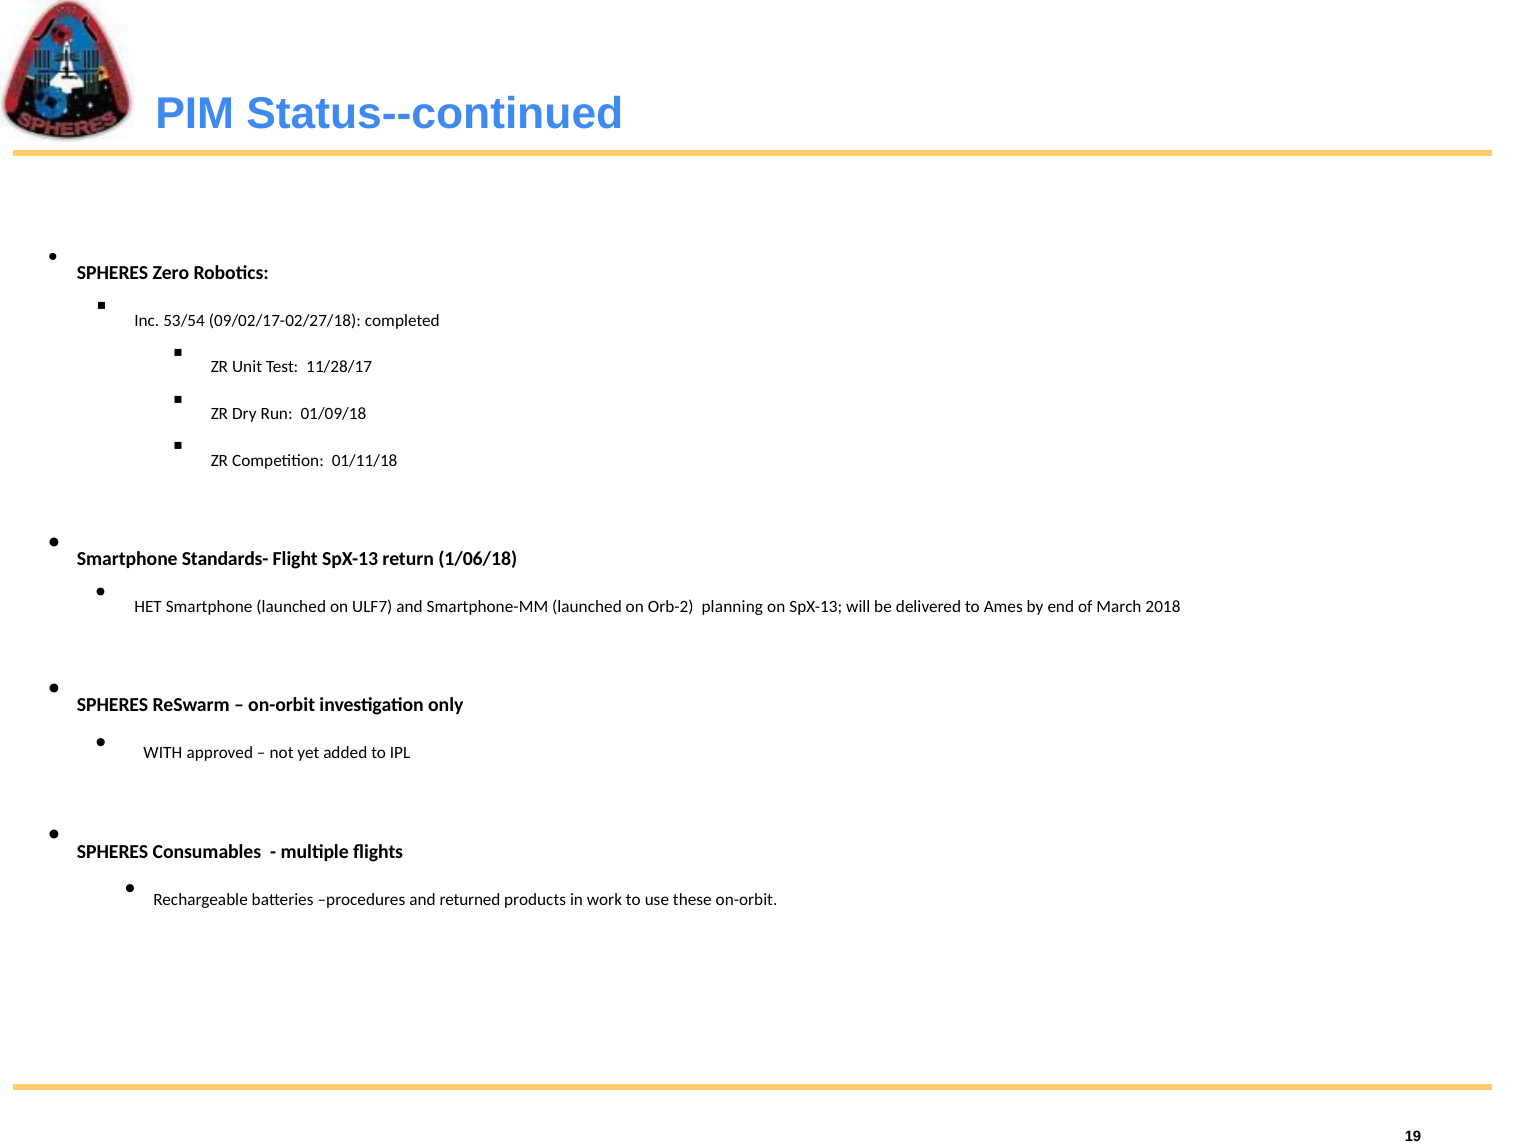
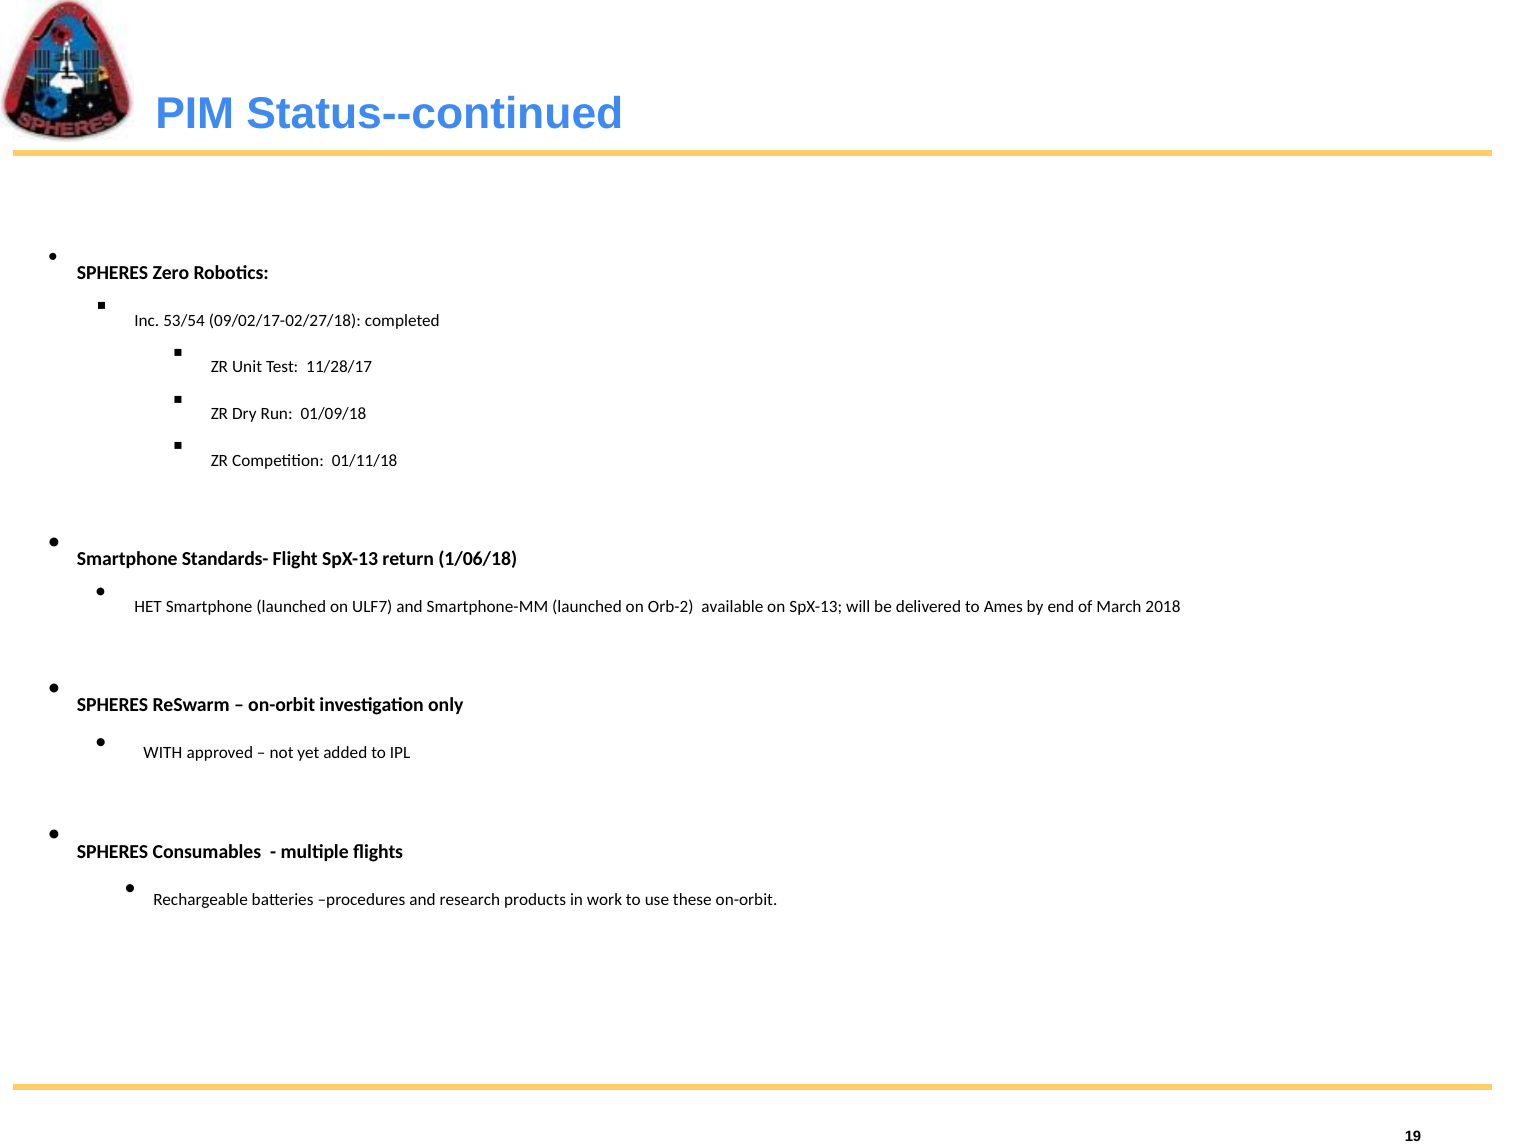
planning: planning -> available
returned: returned -> research
